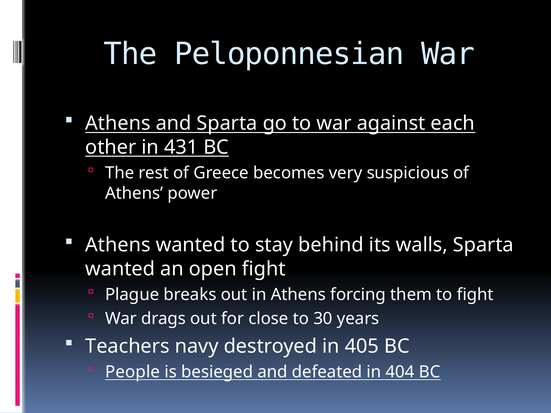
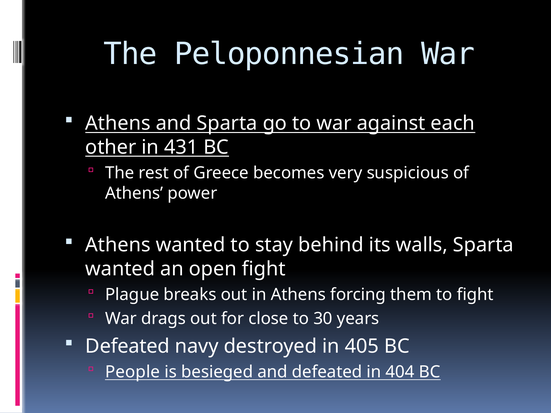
Teachers at (127, 347): Teachers -> Defeated
